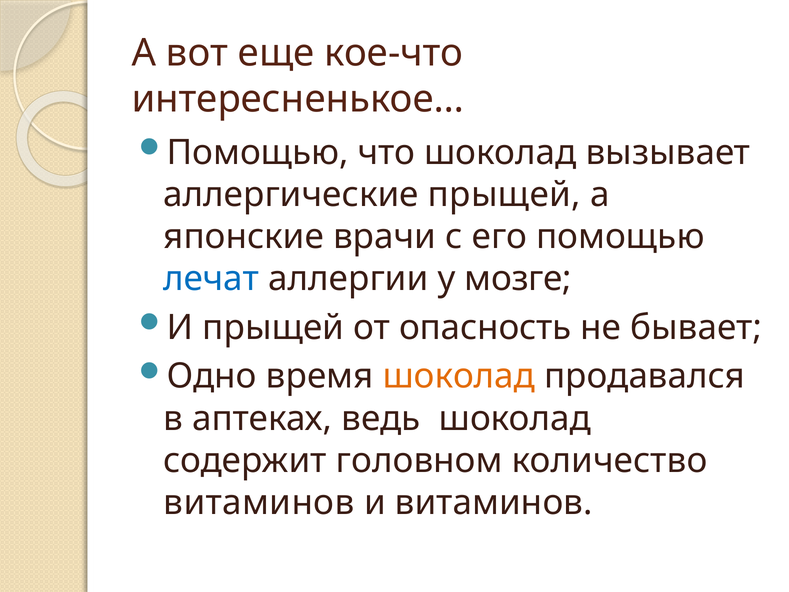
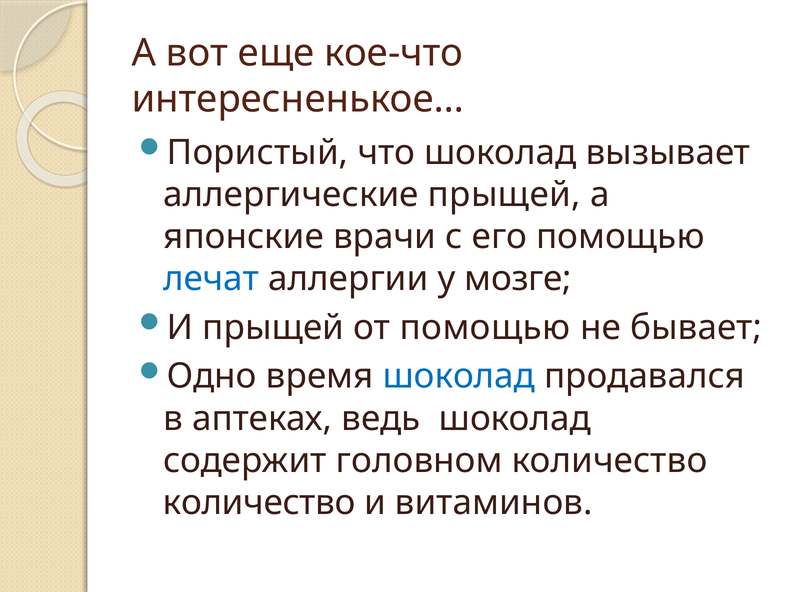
Помощью at (258, 152): Помощью -> Пористый
от опасность: опасность -> помощью
шоколад at (459, 376) colour: orange -> blue
витаминов at (259, 503): витаминов -> количество
